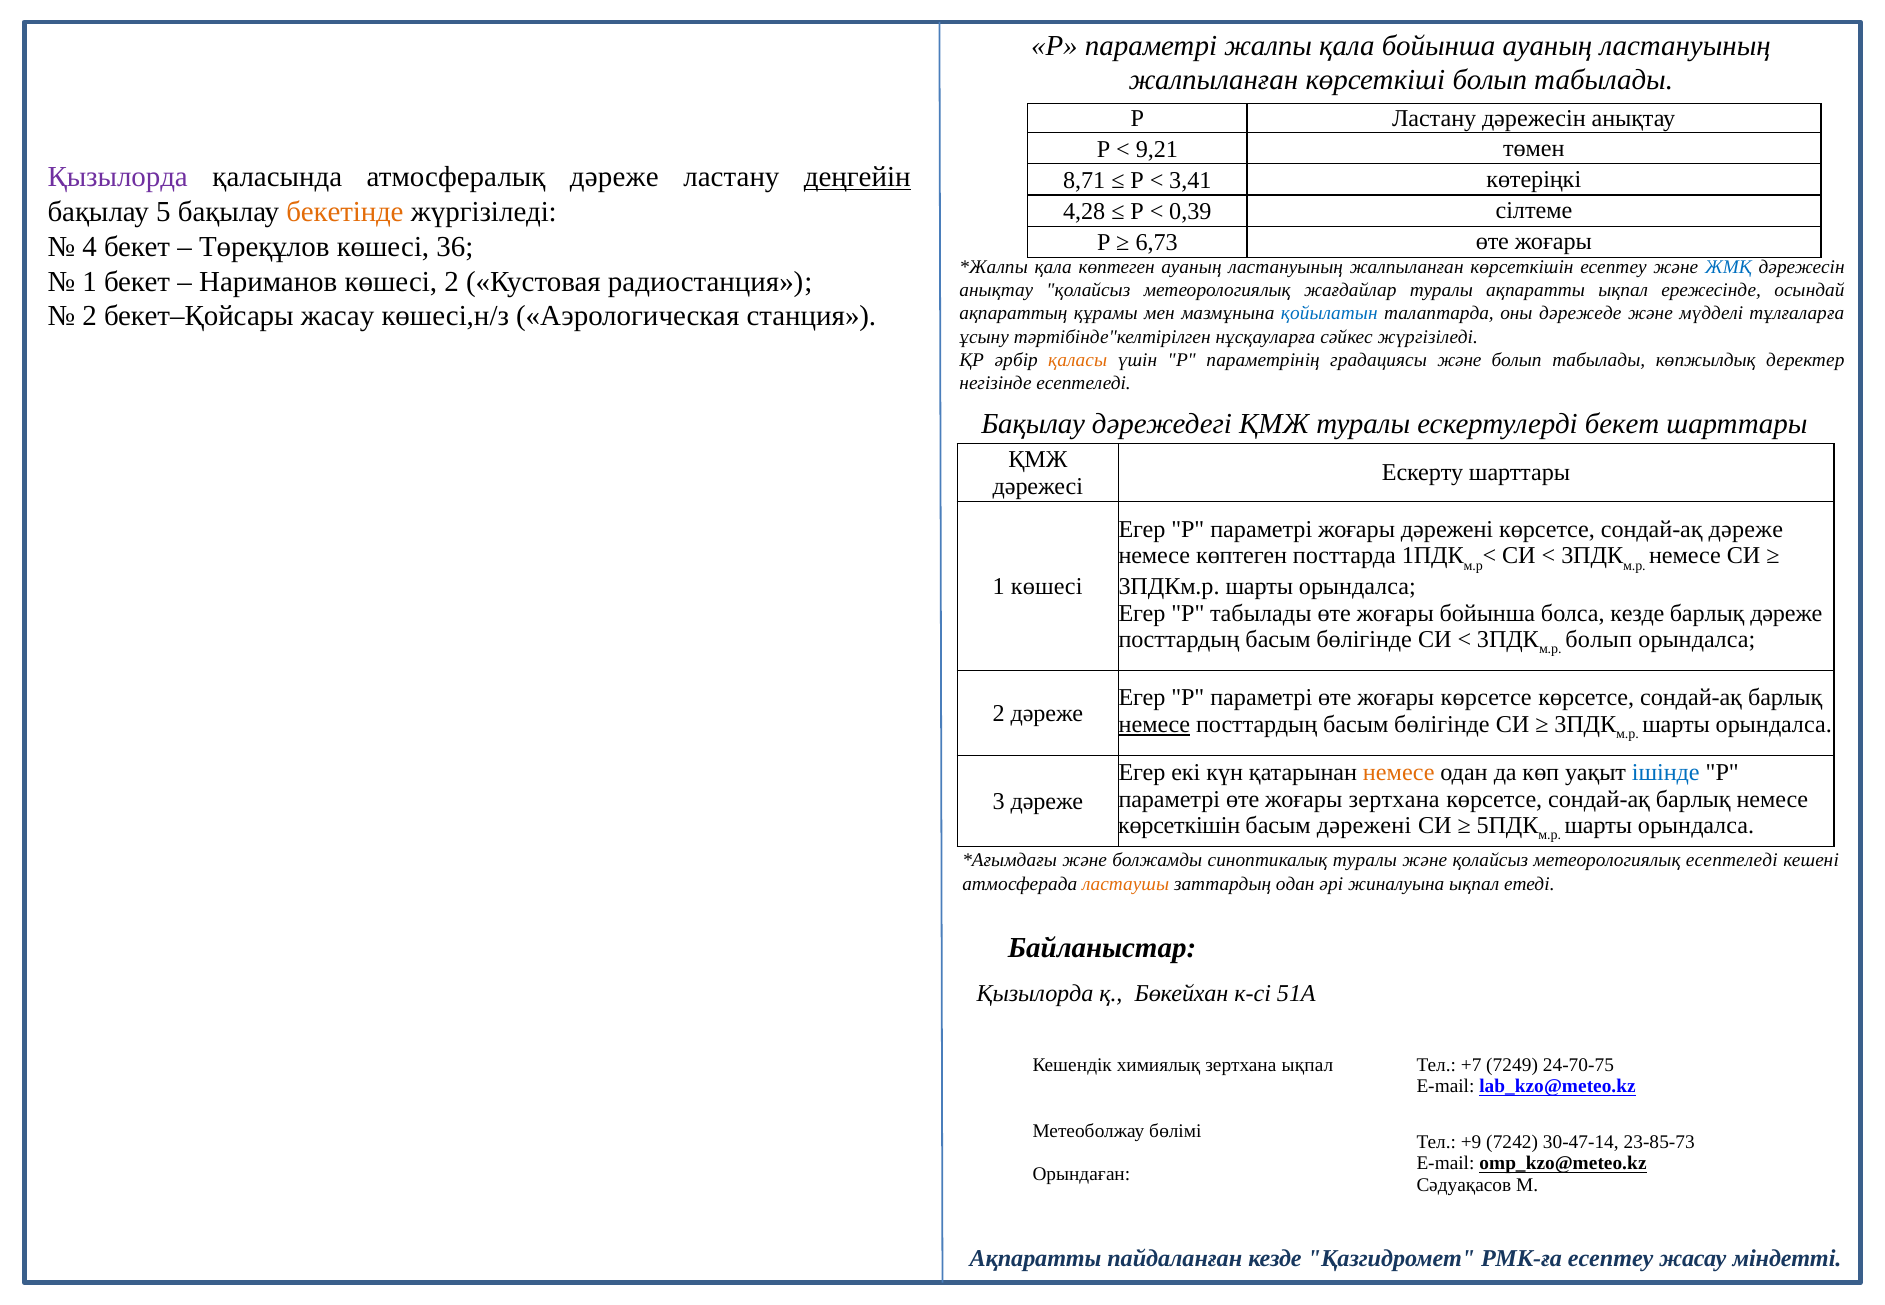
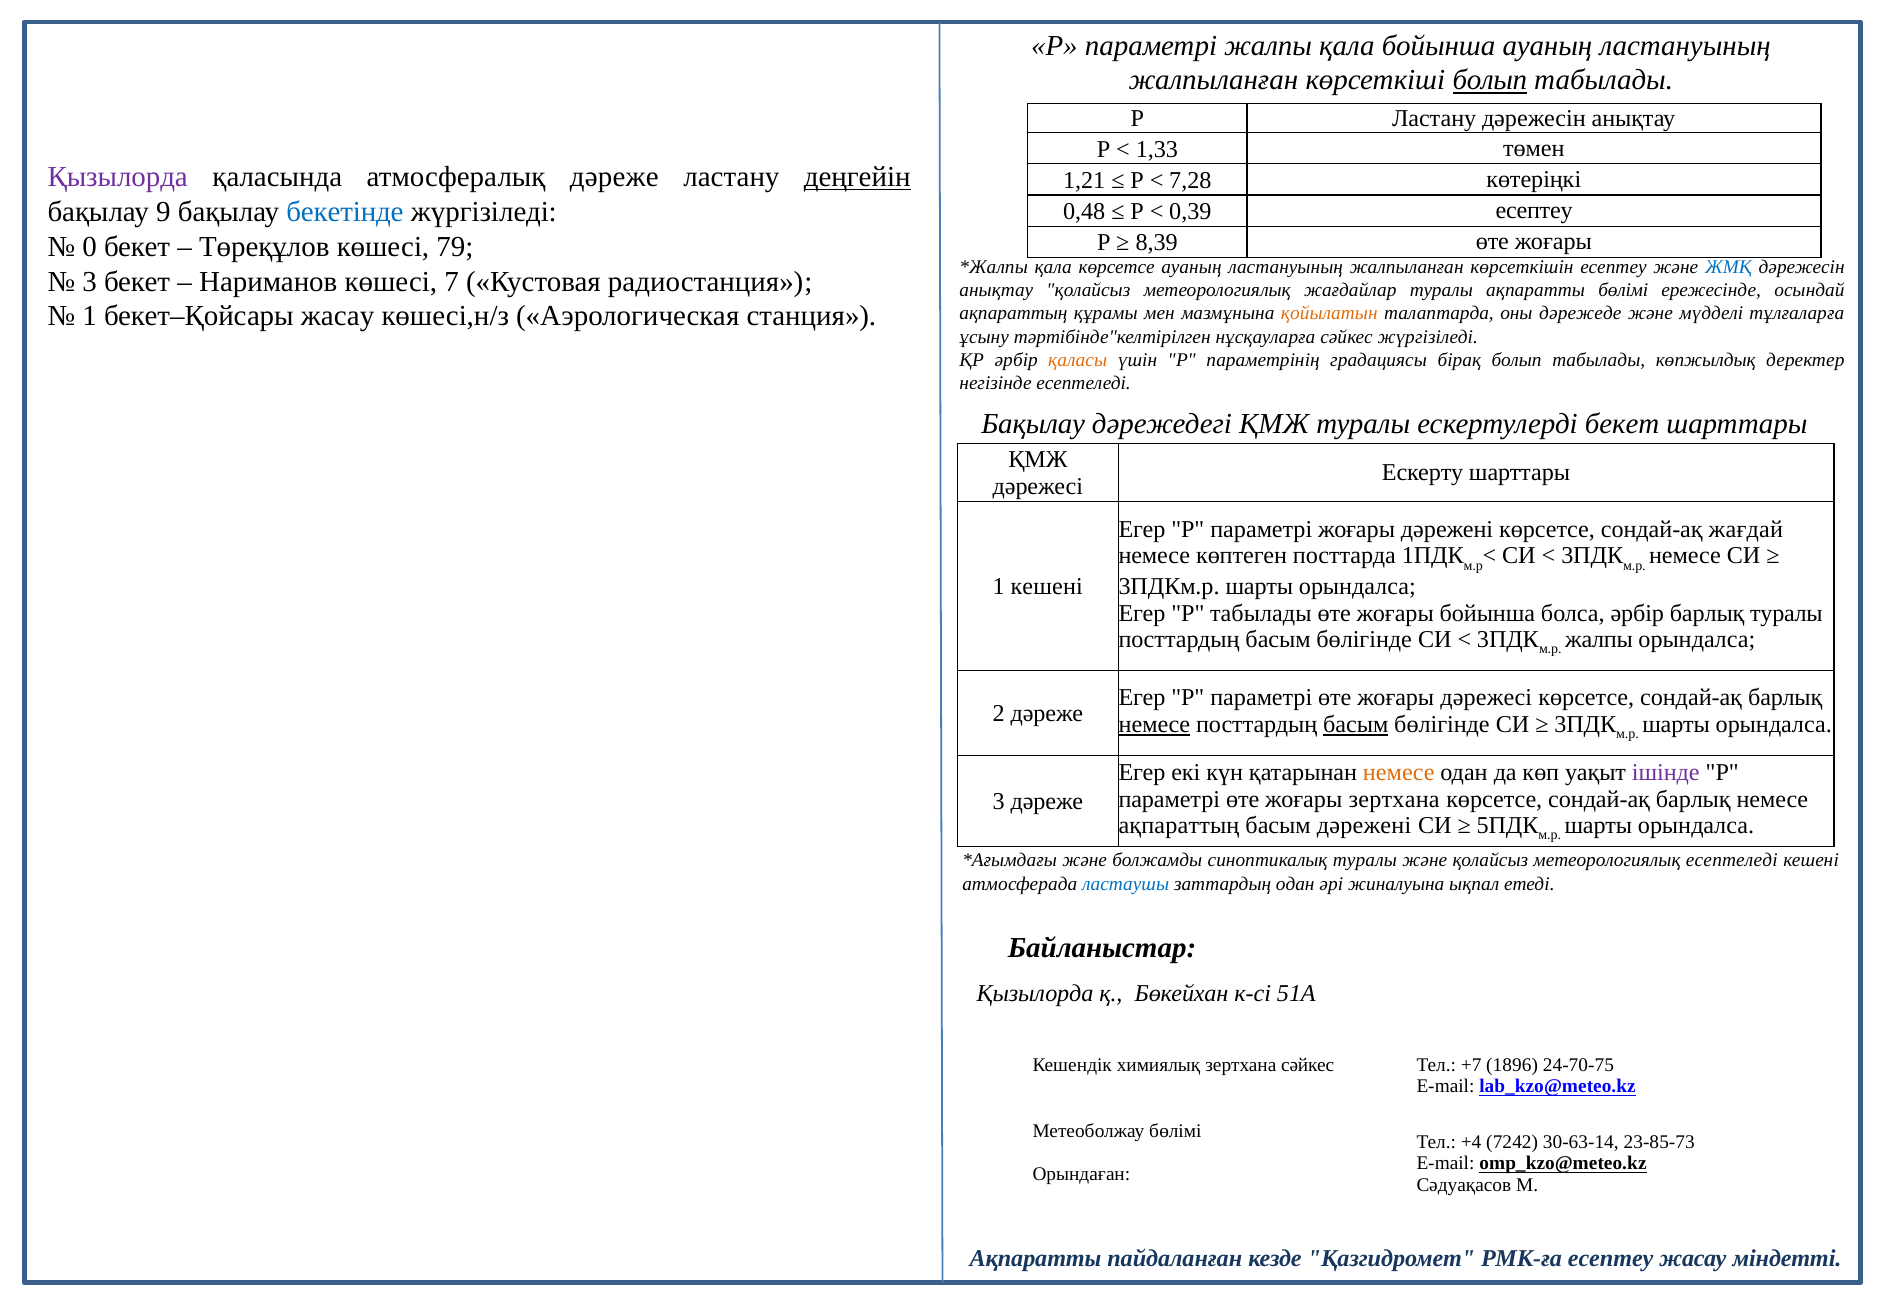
болып at (1490, 80) underline: none -> present
9,21: 9,21 -> 1,33
8,71: 8,71 -> 1,21
3,41: 3,41 -> 7,28
5: 5 -> 9
бекетінде colour: orange -> blue
4,28: 4,28 -> 0,48
0,39 сілтеме: сілтеме -> есептеу
6,73: 6,73 -> 8,39
4: 4 -> 0
36: 36 -> 79
қала көптеген: көптеген -> көрсетсе
1 at (90, 281): 1 -> 3
көшесі 2: 2 -> 7
ақпаратты ықпал: ықпал -> бөлімі
2 at (90, 316): 2 -> 1
қойылатын colour: blue -> orange
градациясы және: және -> бірақ
сондай-ақ дәреже: дәреже -> жағдай
1 көшесі: көшесі -> кешені
болса кезде: кезде -> әрбір
барлық дәреже: дәреже -> туралы
болып at (1599, 640): болып -> жалпы
жоғары көрсетсе: көрсетсе -> дәрежесі
басым at (1356, 725) underline: none -> present
ішінде colour: blue -> purple
көрсеткішін at (1179, 826): көрсеткішін -> ақпараттың
ластаушы colour: orange -> blue
зертхана ықпал: ықпал -> сәйкес
7249: 7249 -> 1896
+9: +9 -> +4
30-47-14: 30-47-14 -> 30-63-14
